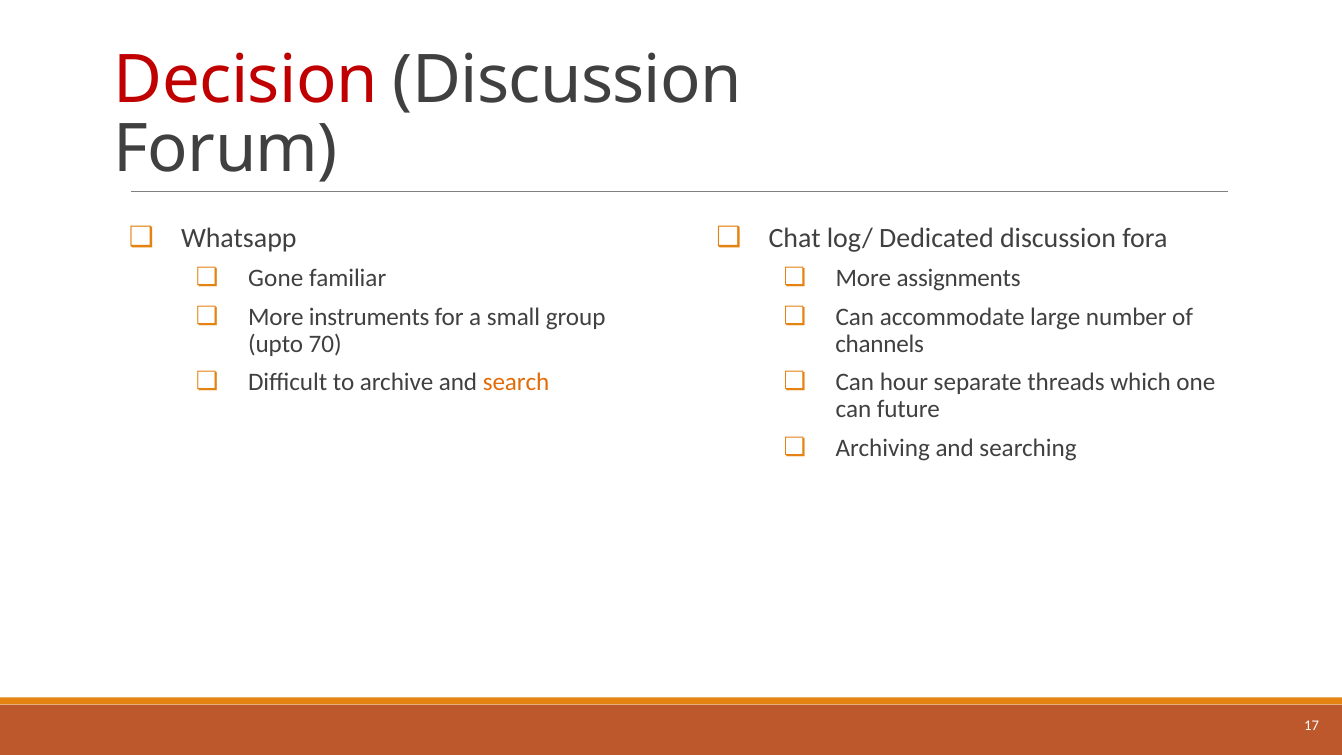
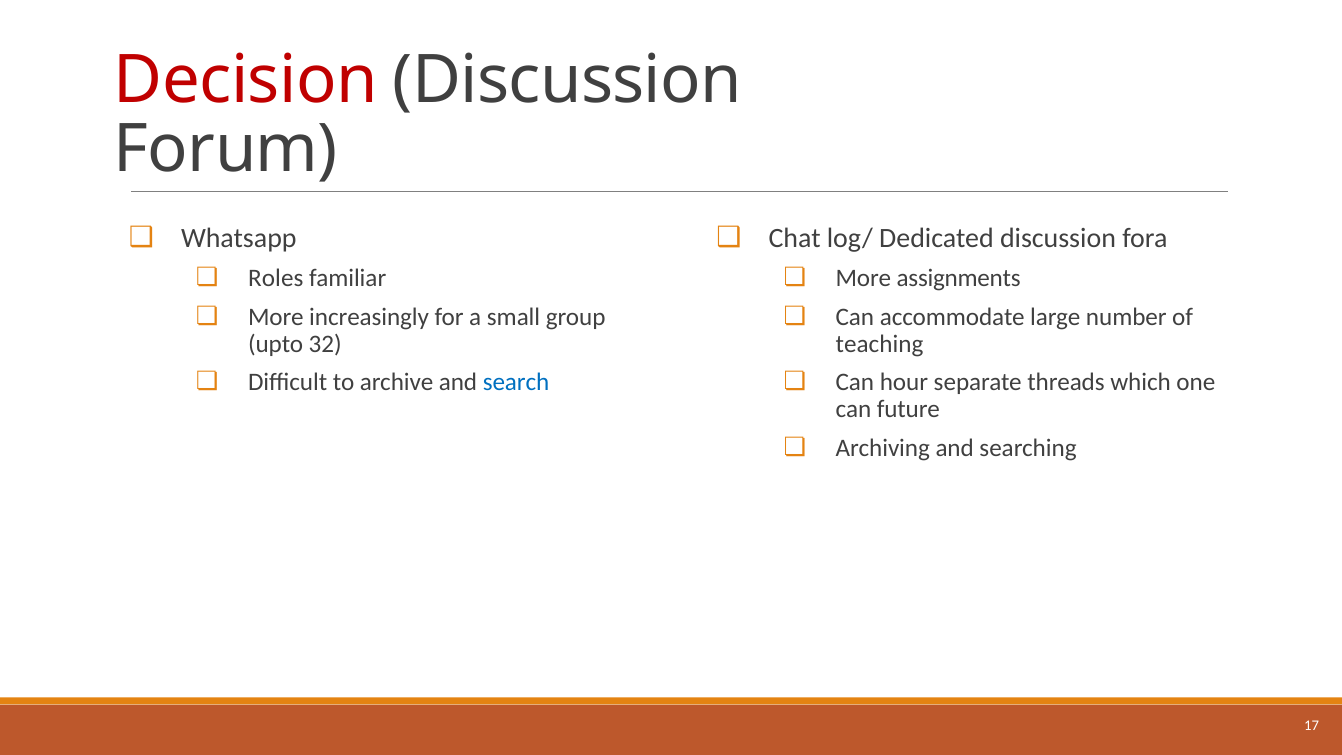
Gone: Gone -> Roles
instruments: instruments -> increasingly
70: 70 -> 32
channels: channels -> teaching
search colour: orange -> blue
